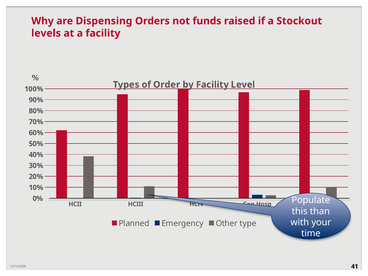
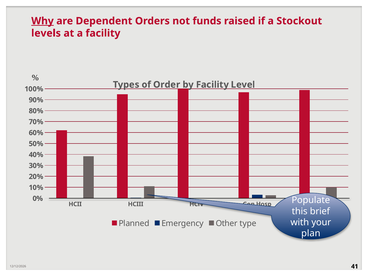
Why underline: none -> present
Dispensing: Dispensing -> Dependent
than: than -> brief
time: time -> plan
